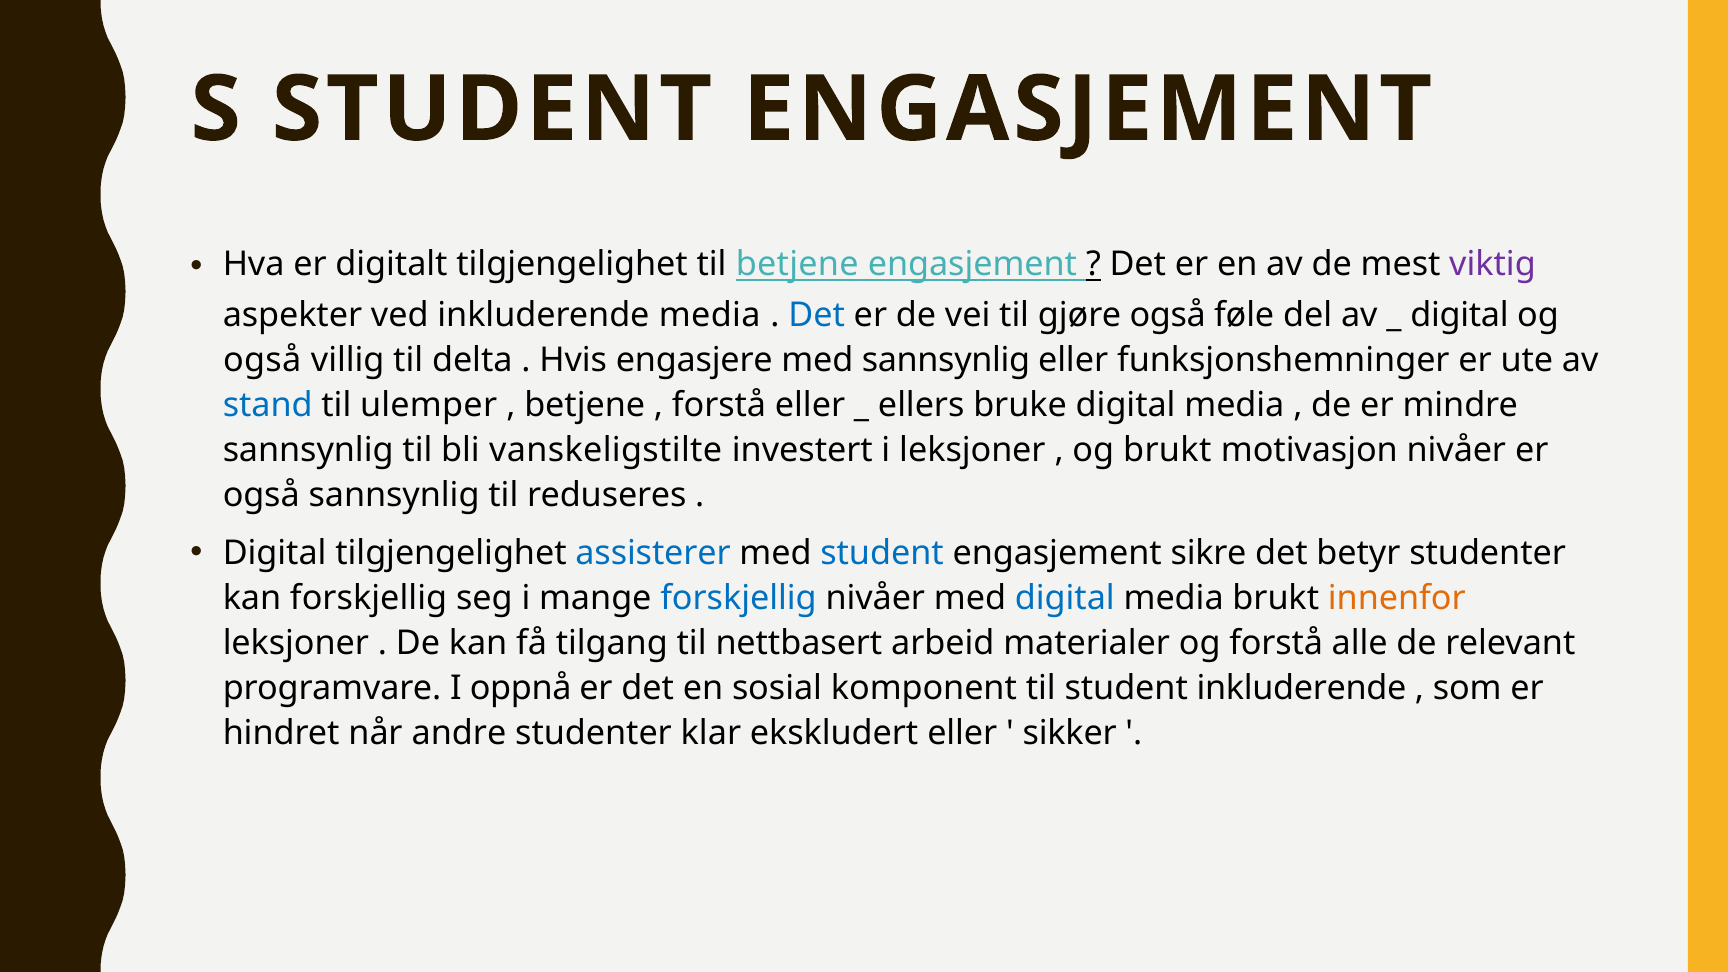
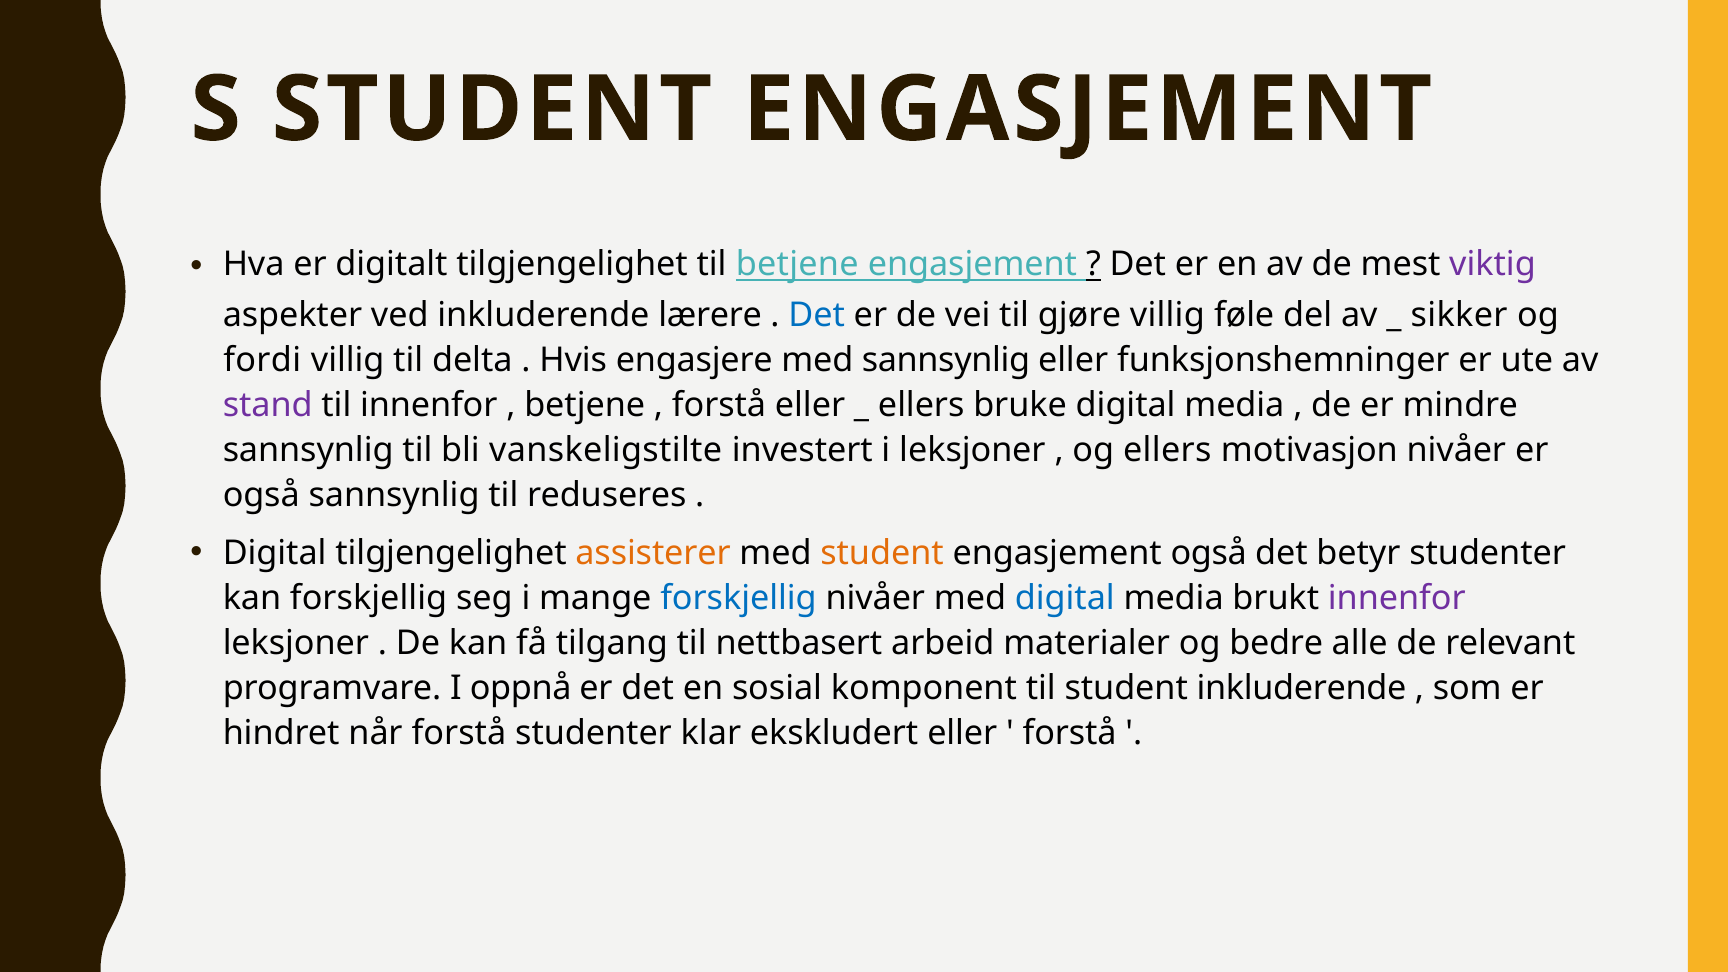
inkluderende media: media -> lærere
gjøre også: også -> villig
digital at (1459, 315): digital -> sikker
også at (262, 360): også -> fordi
stand colour: blue -> purple
til ulemper: ulemper -> innenfor
og brukt: brukt -> ellers
assisterer colour: blue -> orange
student at (882, 553) colour: blue -> orange
engasjement sikre: sikre -> også
innenfor at (1397, 598) colour: orange -> purple
og forstå: forstå -> bedre
når andre: andre -> forstå
sikker at (1070, 734): sikker -> forstå
